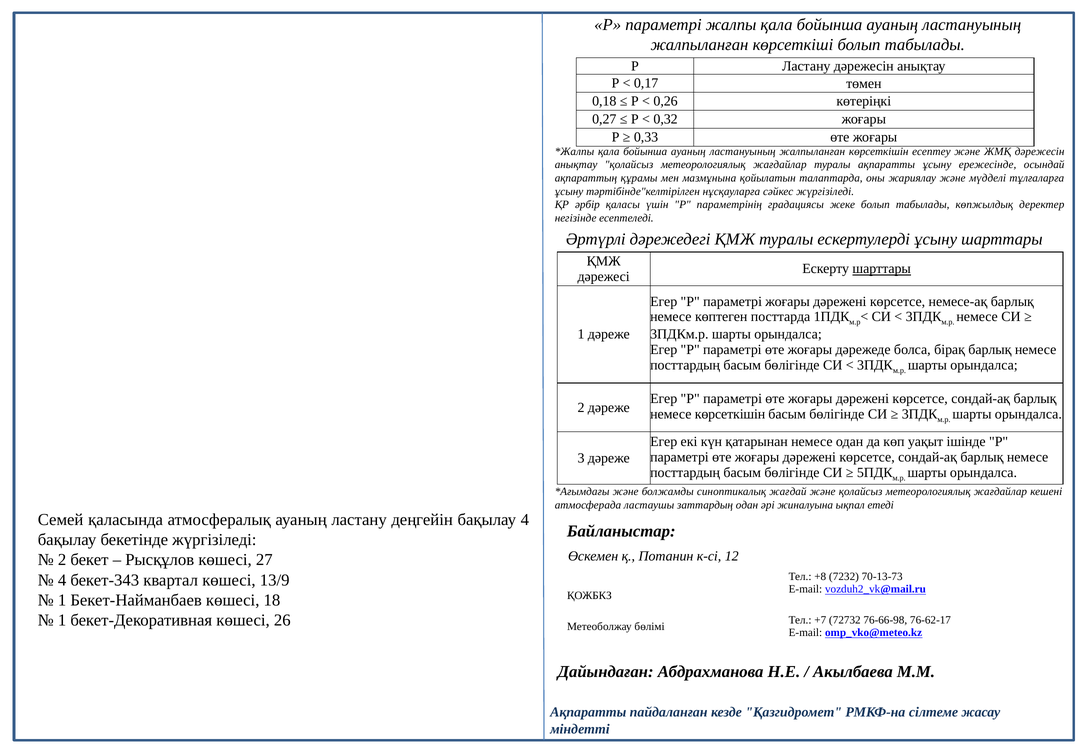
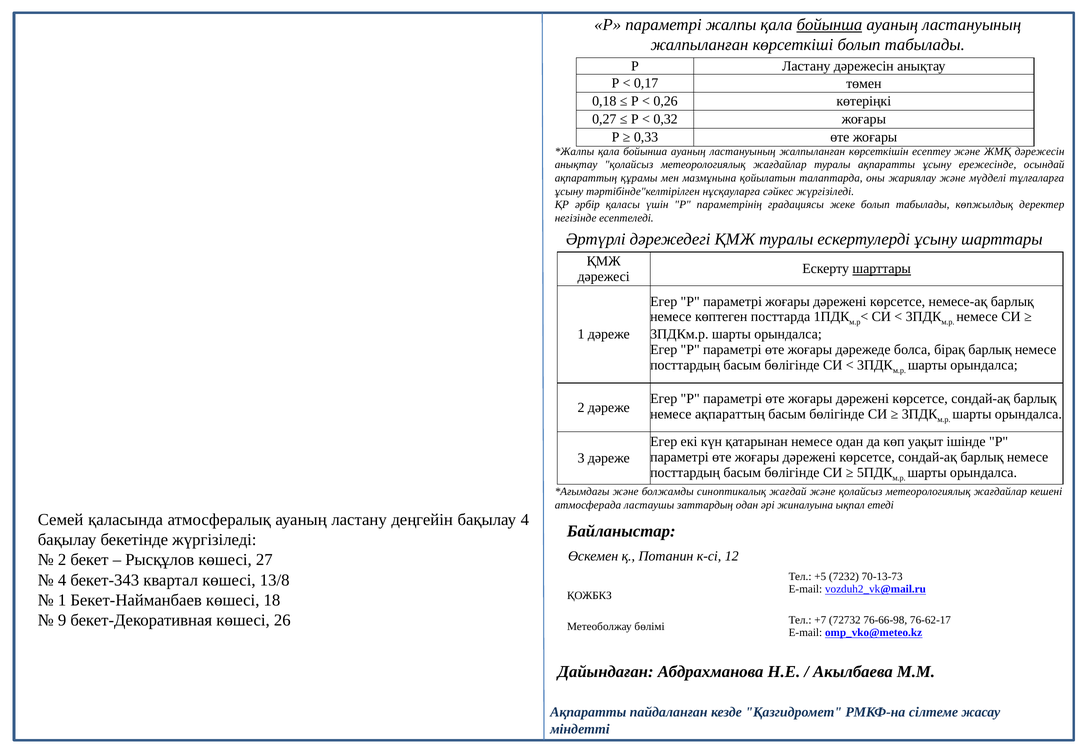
бойынша at (830, 25) underline: none -> present
немесе көрсеткішін: көрсеткішін -> ақпараттың
+8: +8 -> +5
13/9: 13/9 -> 13/8
1 at (62, 620): 1 -> 9
